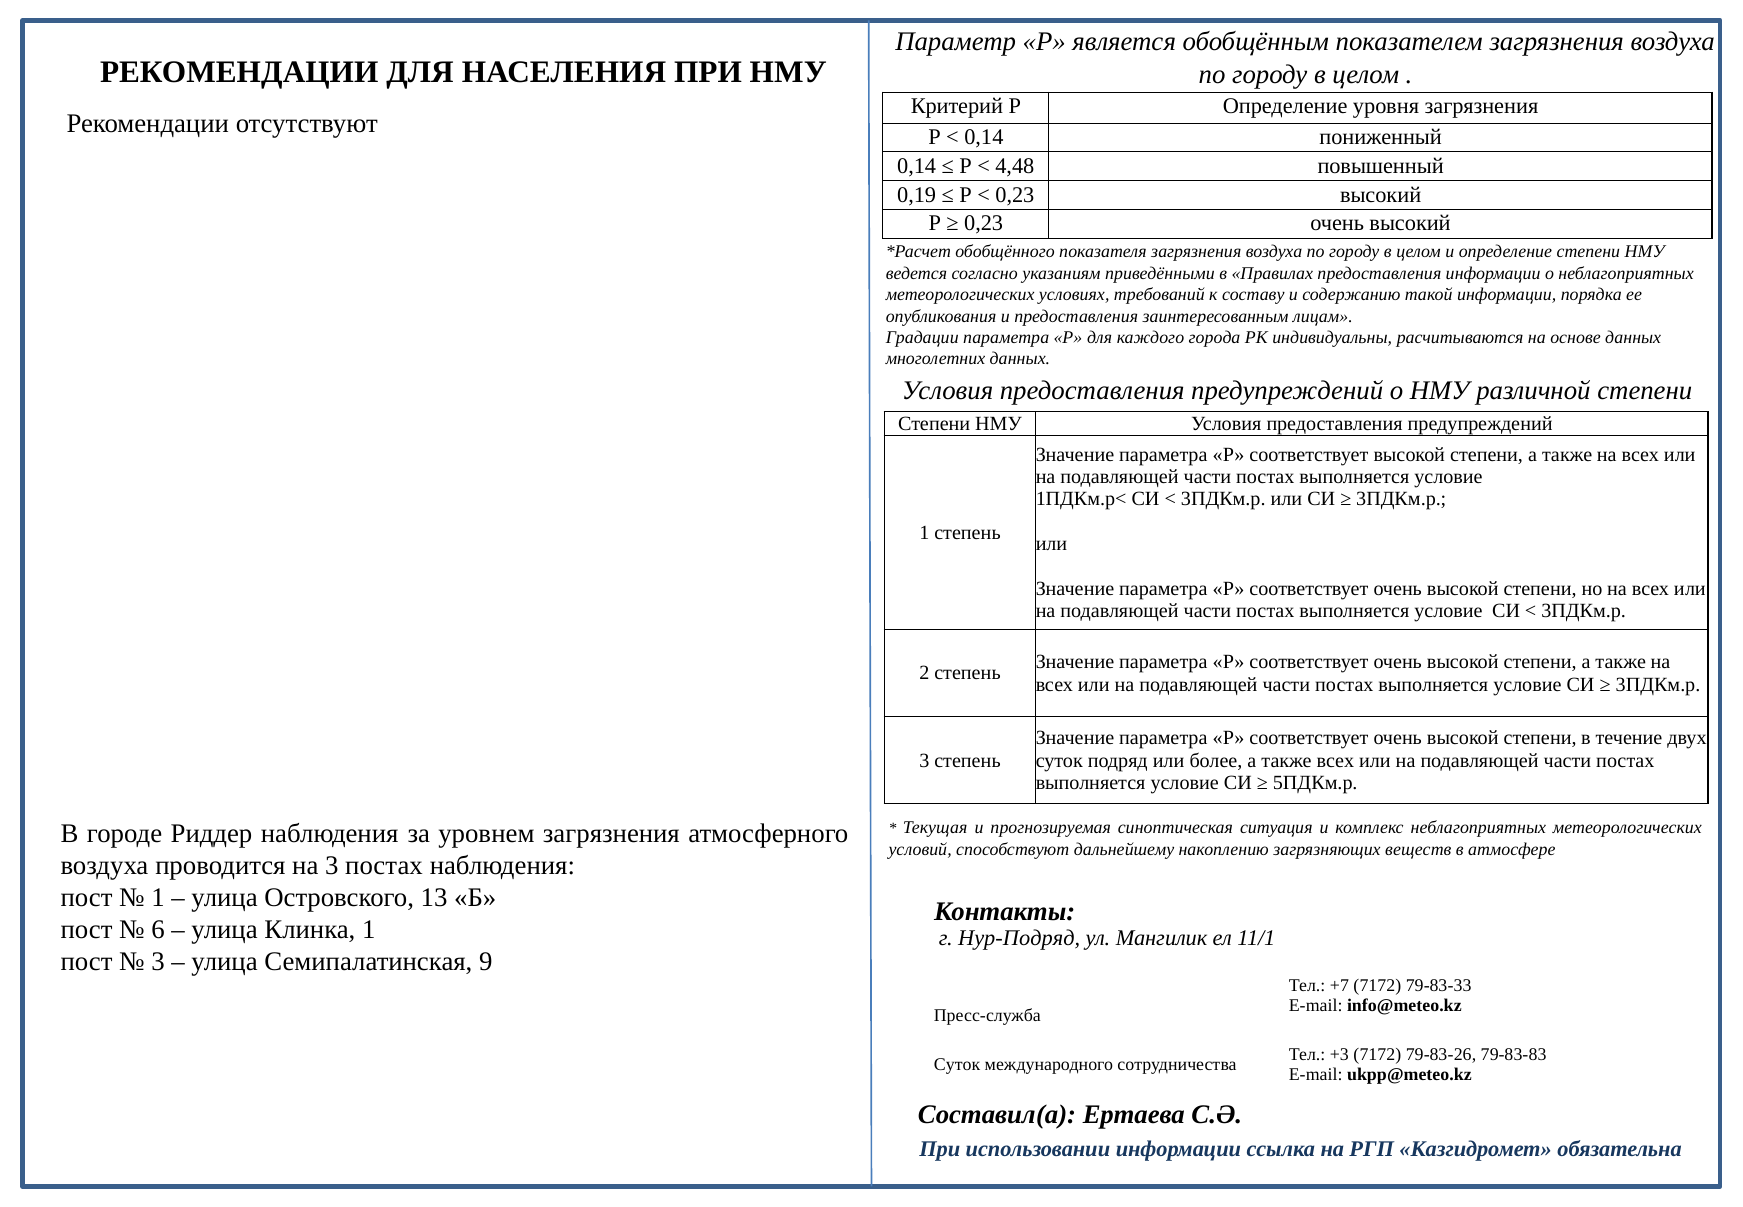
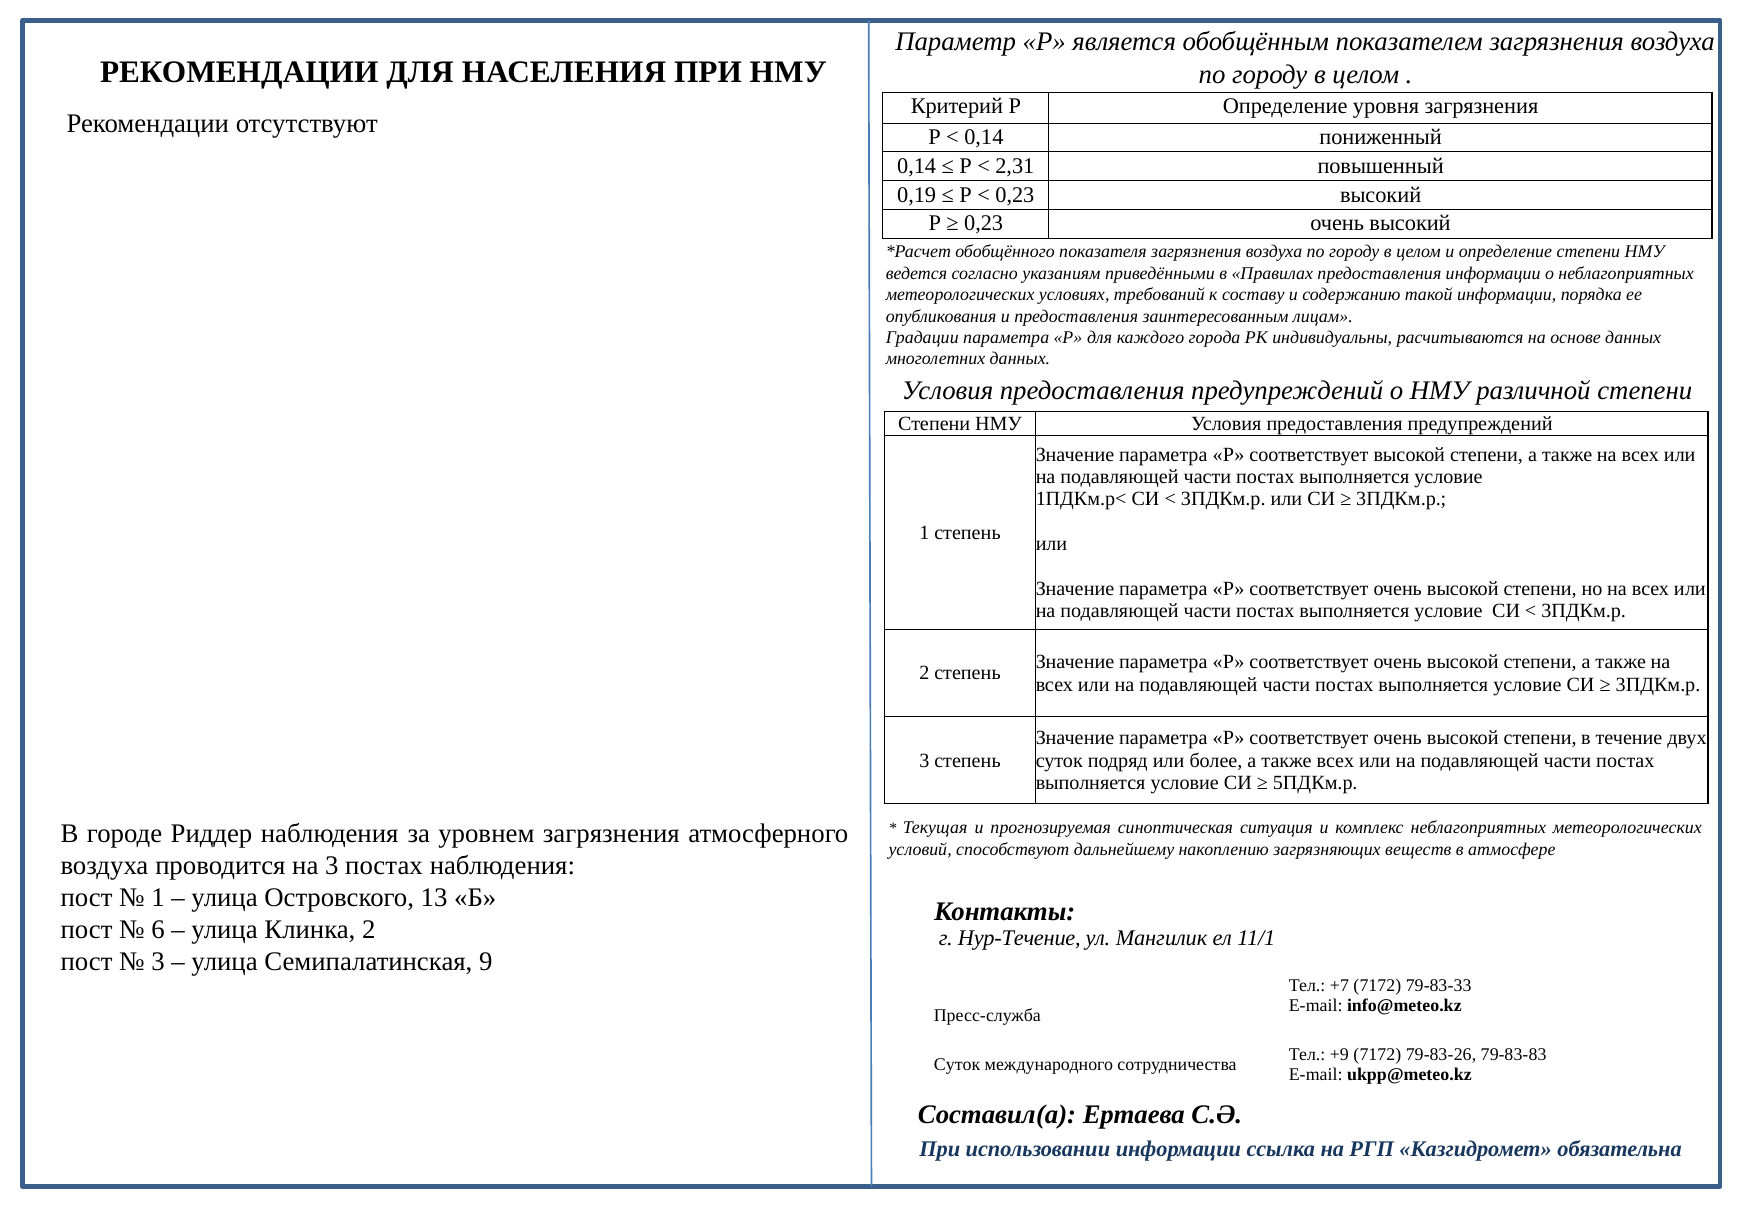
4,48: 4,48 -> 2,31
Клинка 1: 1 -> 2
Нур-Подряд: Нур-Подряд -> Нур-Течение
+3: +3 -> +9
